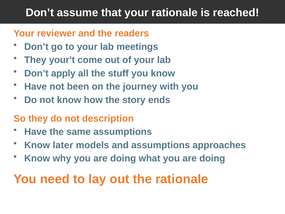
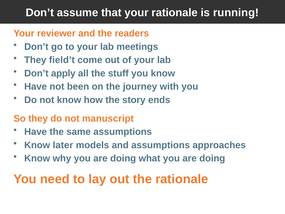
reached: reached -> running
your’t: your’t -> field’t
description: description -> manuscript
